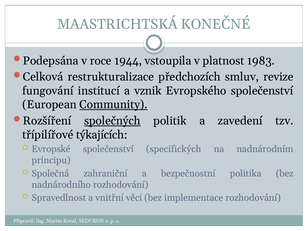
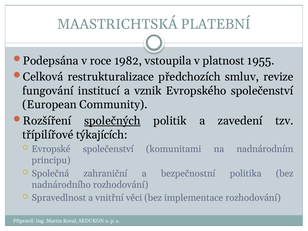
KONEČNÉ: KONEČNÉ -> PLATEBNÍ
1944: 1944 -> 1982
1983: 1983 -> 1955
Community underline: present -> none
specifických: specifických -> komunitami
